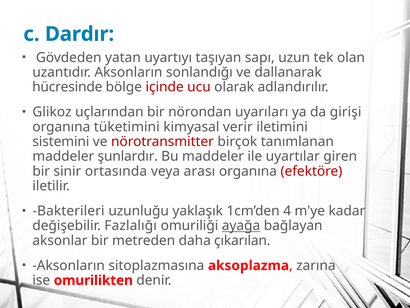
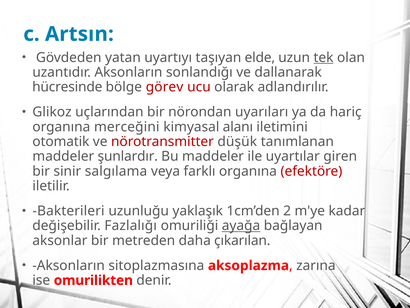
Dardır: Dardır -> Artsın
sapı: sapı -> elde
tek underline: none -> present
içinde: içinde -> görev
girişi: girişi -> hariç
tüketimini: tüketimini -> merceğini
verir: verir -> alanı
sistemini: sistemini -> otomatik
birçok: birçok -> düşük
ortasında: ortasında -> salgılama
arası: arası -> farklı
4: 4 -> 2
